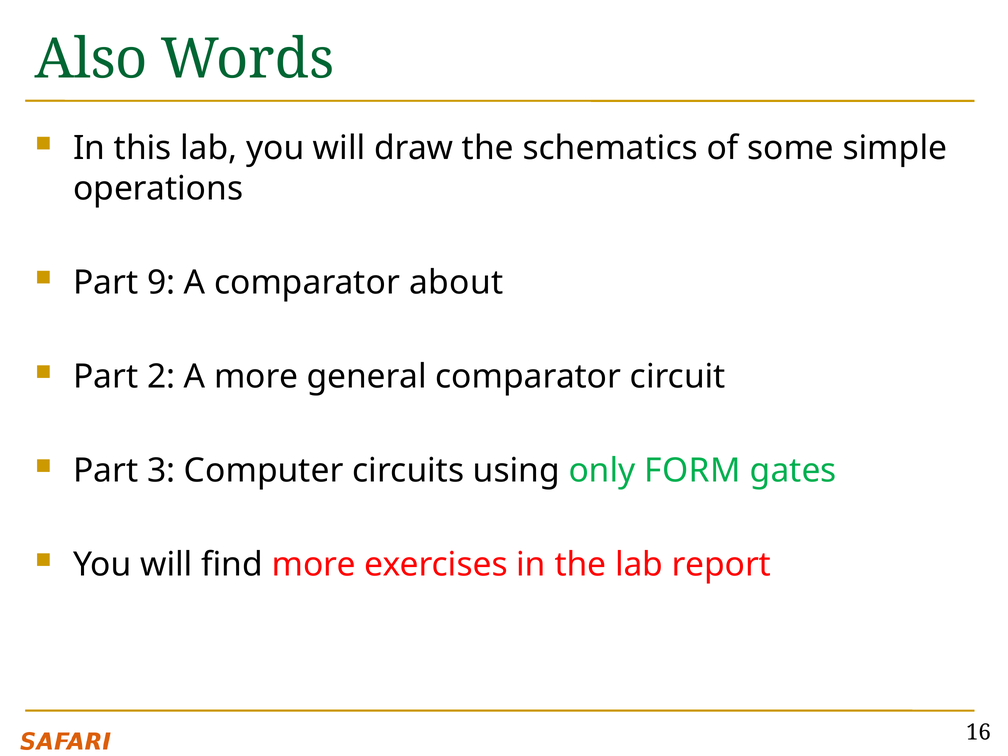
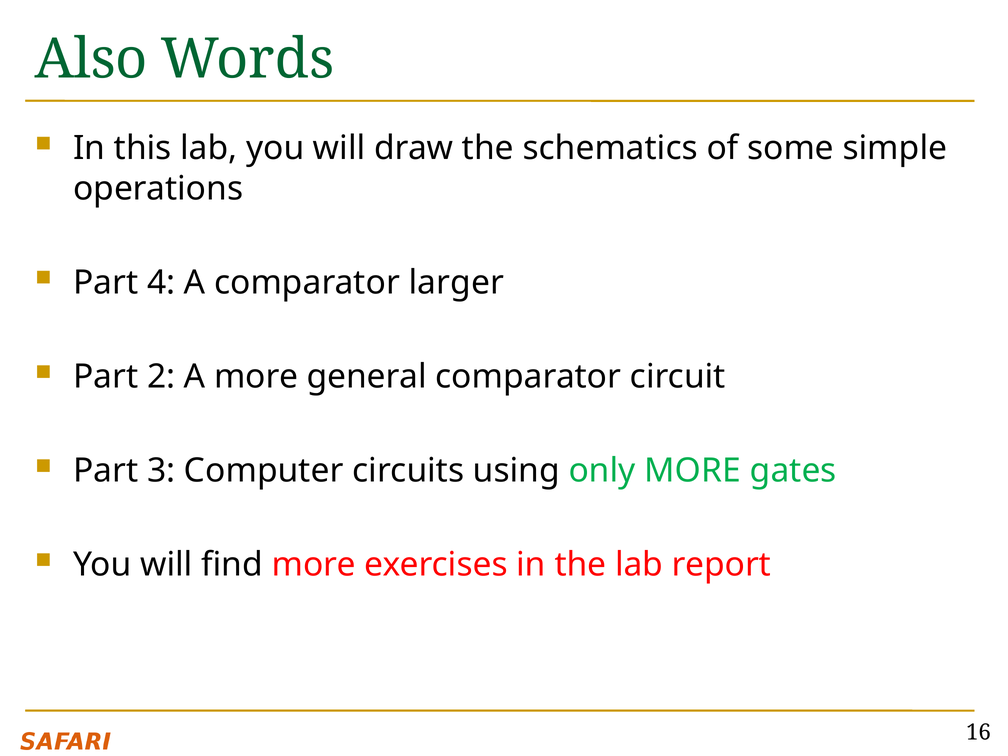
9: 9 -> 4
about: about -> larger
only FORM: FORM -> MORE
